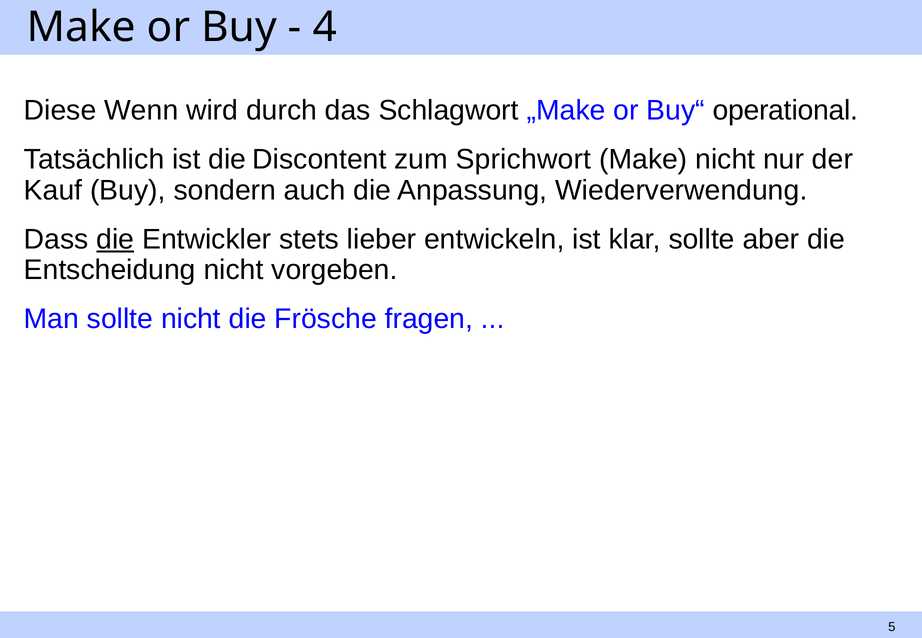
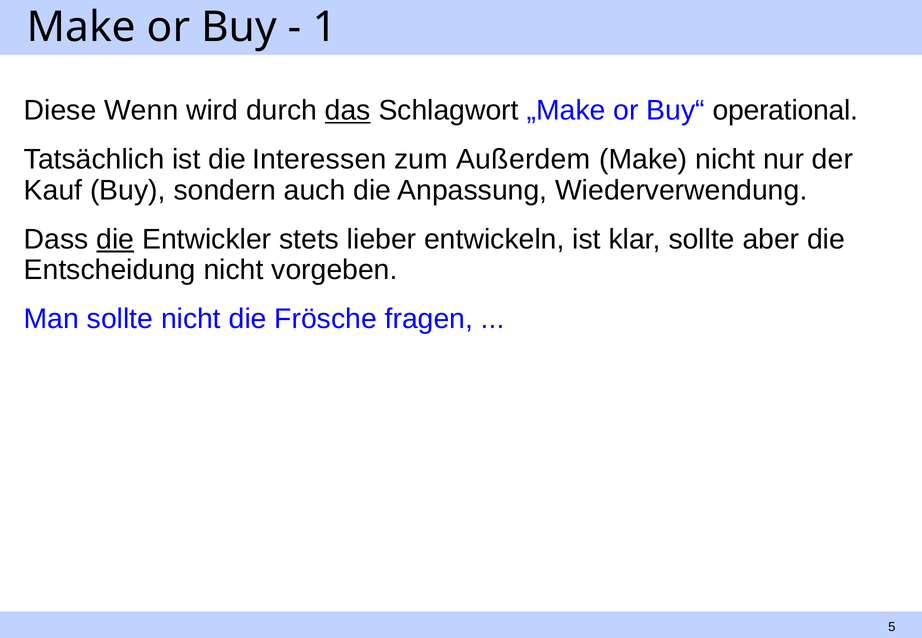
4: 4 -> 1
das underline: none -> present
Discontent: Discontent -> Interessen
Sprichwort: Sprichwort -> Außerdem
